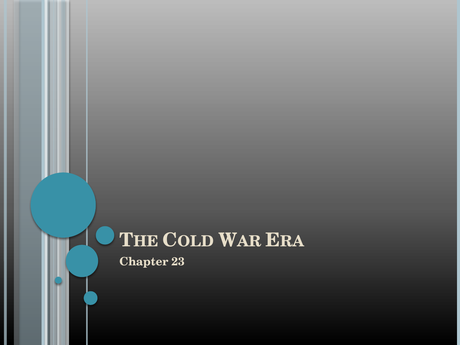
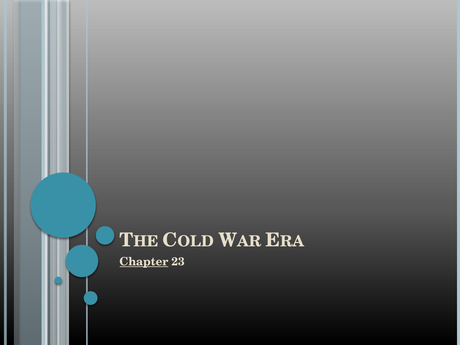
Chapter underline: none -> present
